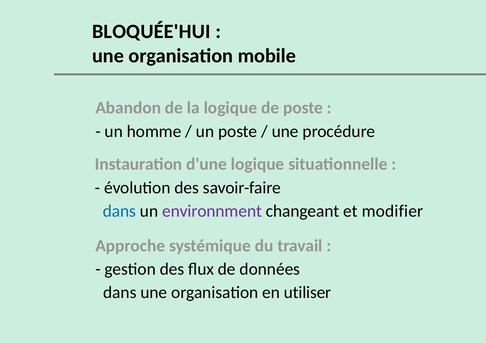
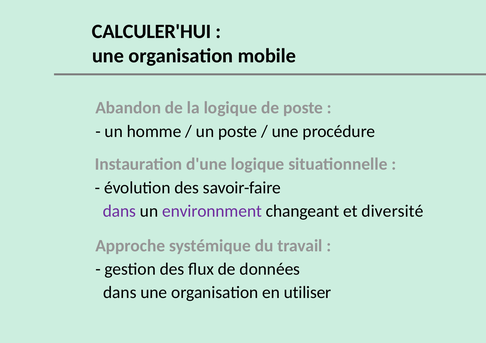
BLOQUÉE'HUI: BLOQUÉE'HUI -> CALCULER'HUI
dans at (119, 211) colour: blue -> purple
modifier: modifier -> diversité
